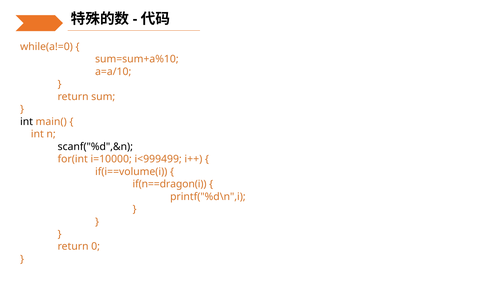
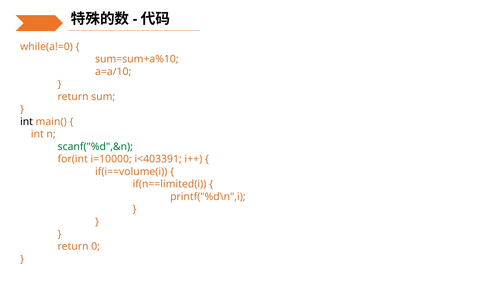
scanf("%d",&n colour: black -> green
i<999499: i<999499 -> i<403391
if(n==dragon(i: if(n==dragon(i -> if(n==limited(i
